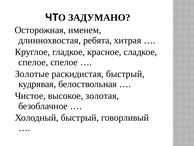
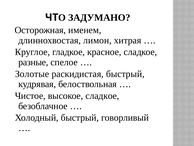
ребята: ребята -> лимон
спелое at (33, 62): спелое -> разные
высокое золотая: золотая -> сладкое
